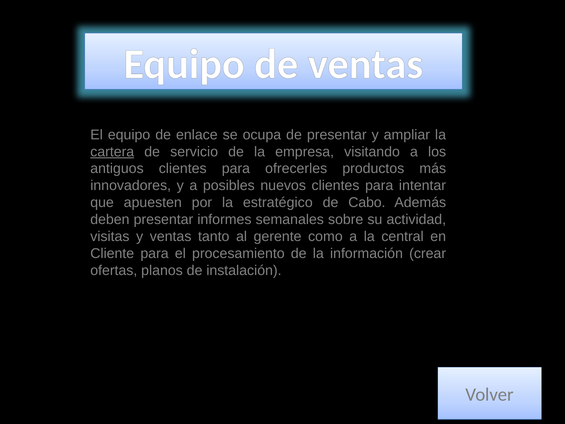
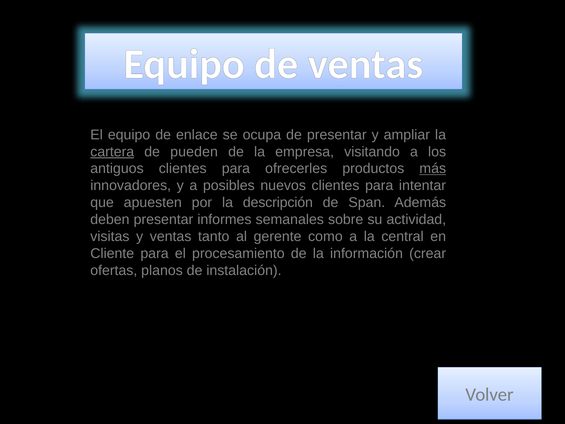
servicio: servicio -> pueden
más underline: none -> present
estratégico: estratégico -> descripción
Cabo: Cabo -> Span
